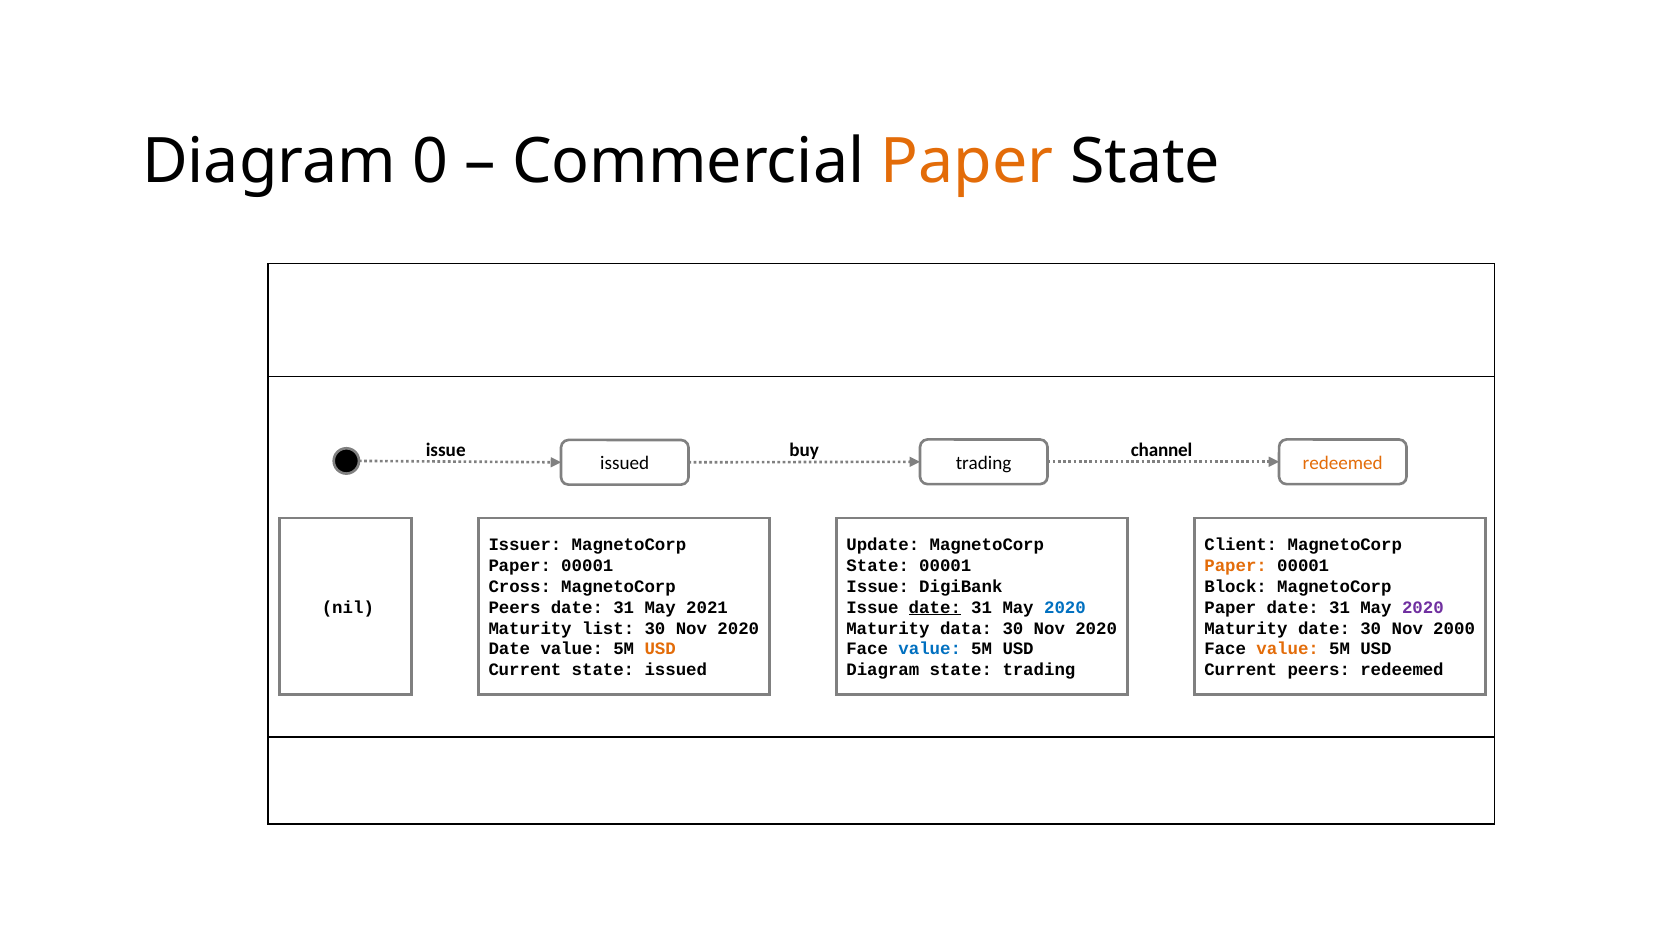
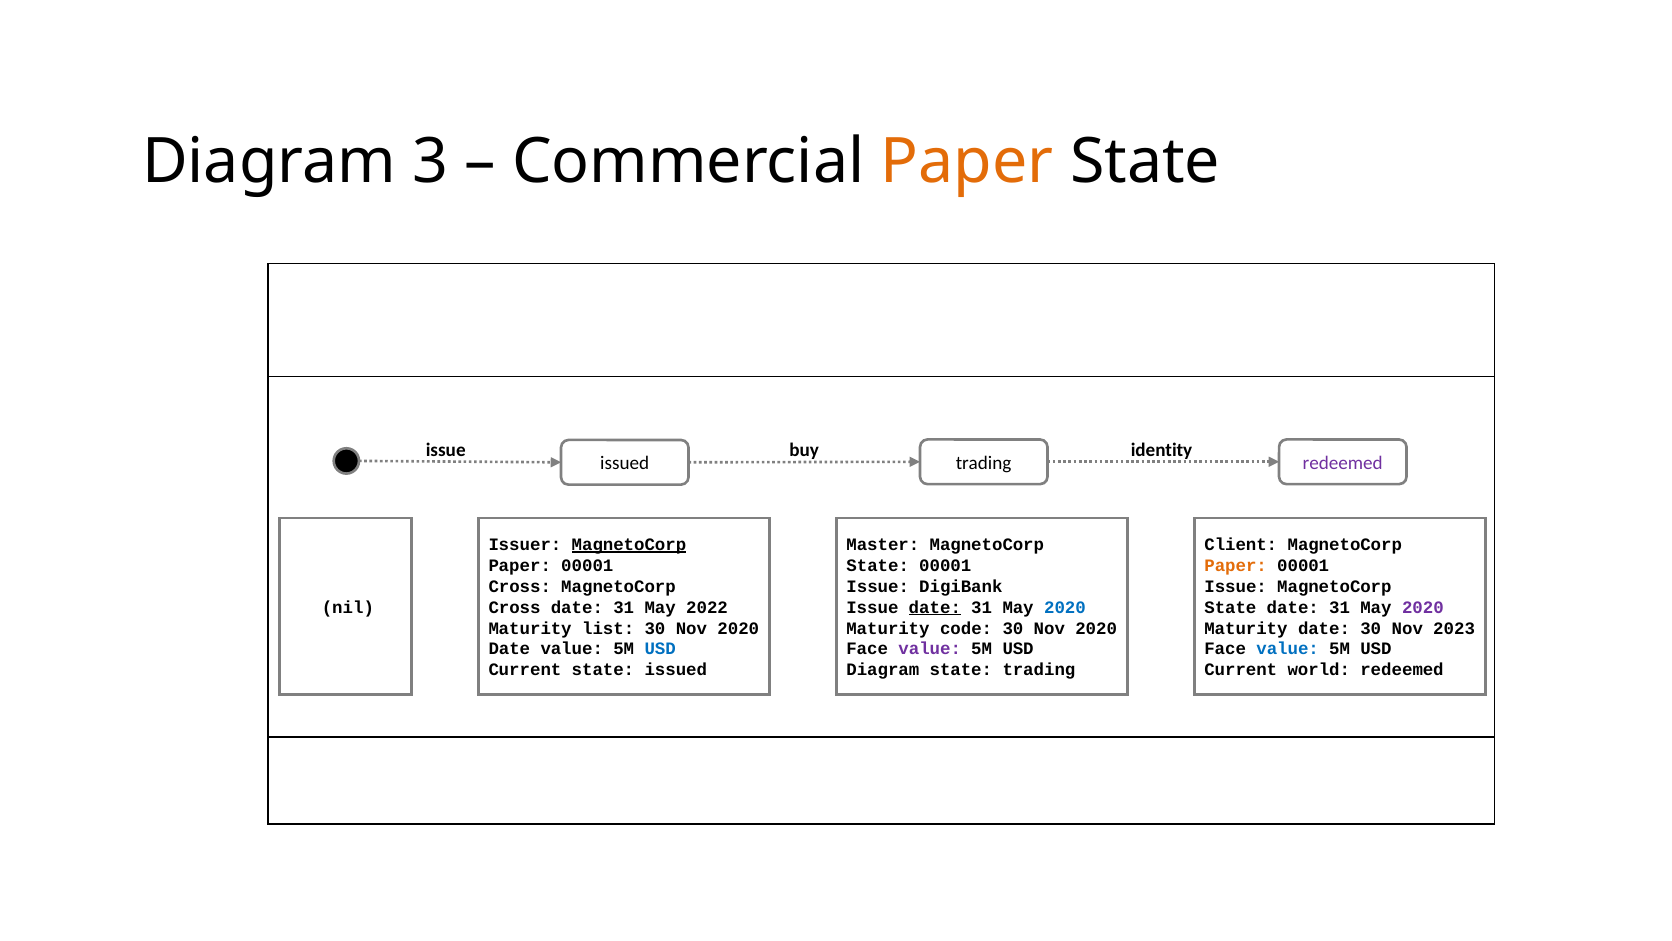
0: 0 -> 3
channel: channel -> identity
redeemed at (1343, 463) colour: orange -> purple
MagnetoCorp at (629, 544) underline: none -> present
Update: Update -> Master
Block at (1236, 586): Block -> Issue
Peers at (515, 607): Peers -> Cross
2021: 2021 -> 2022
Paper at (1230, 607): Paper -> State
data: data -> code
2000: 2000 -> 2023
USD at (660, 649) colour: orange -> blue
value at (930, 649) colour: blue -> purple
value at (1288, 649) colour: orange -> blue
Current peers: peers -> world
